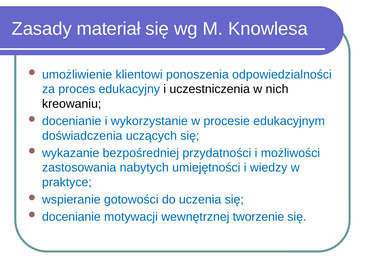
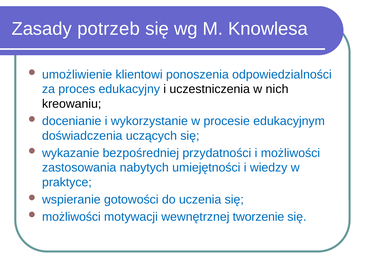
materiał: materiał -> potrzeb
docenianie at (71, 217): docenianie -> możliwości
